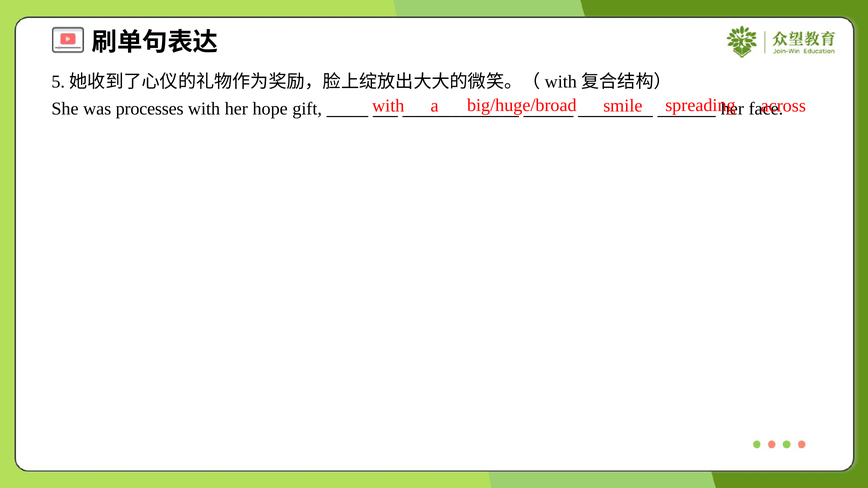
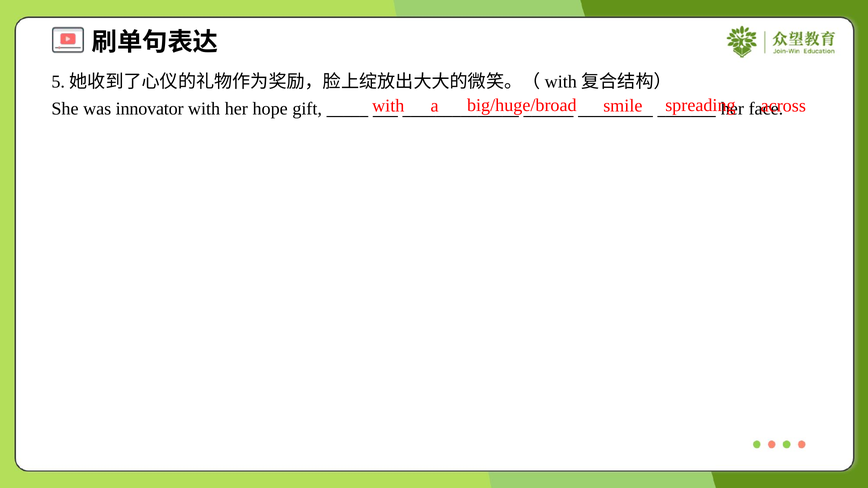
processes: processes -> innovator
